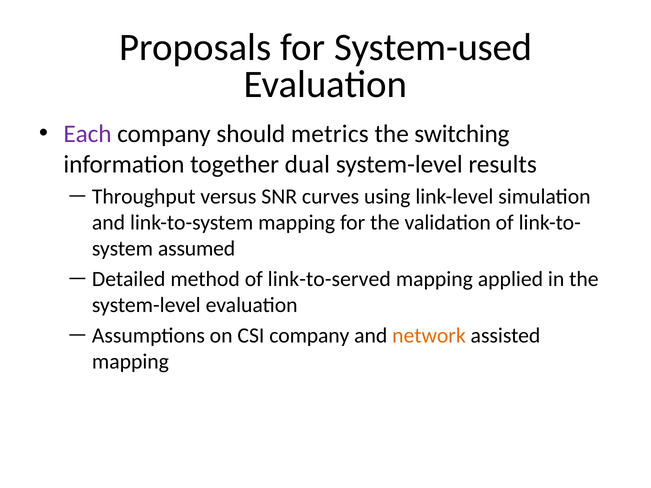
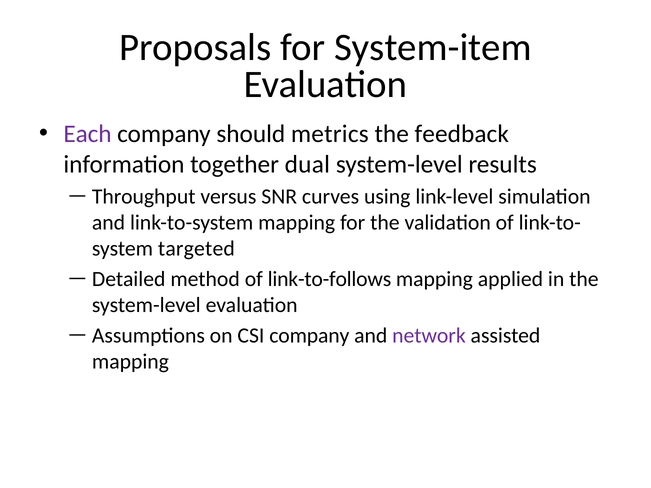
System-used: System-used -> System-item
switching: switching -> feedback
assumed: assumed -> targeted
link-to-served: link-to-served -> link-to-follows
network colour: orange -> purple
